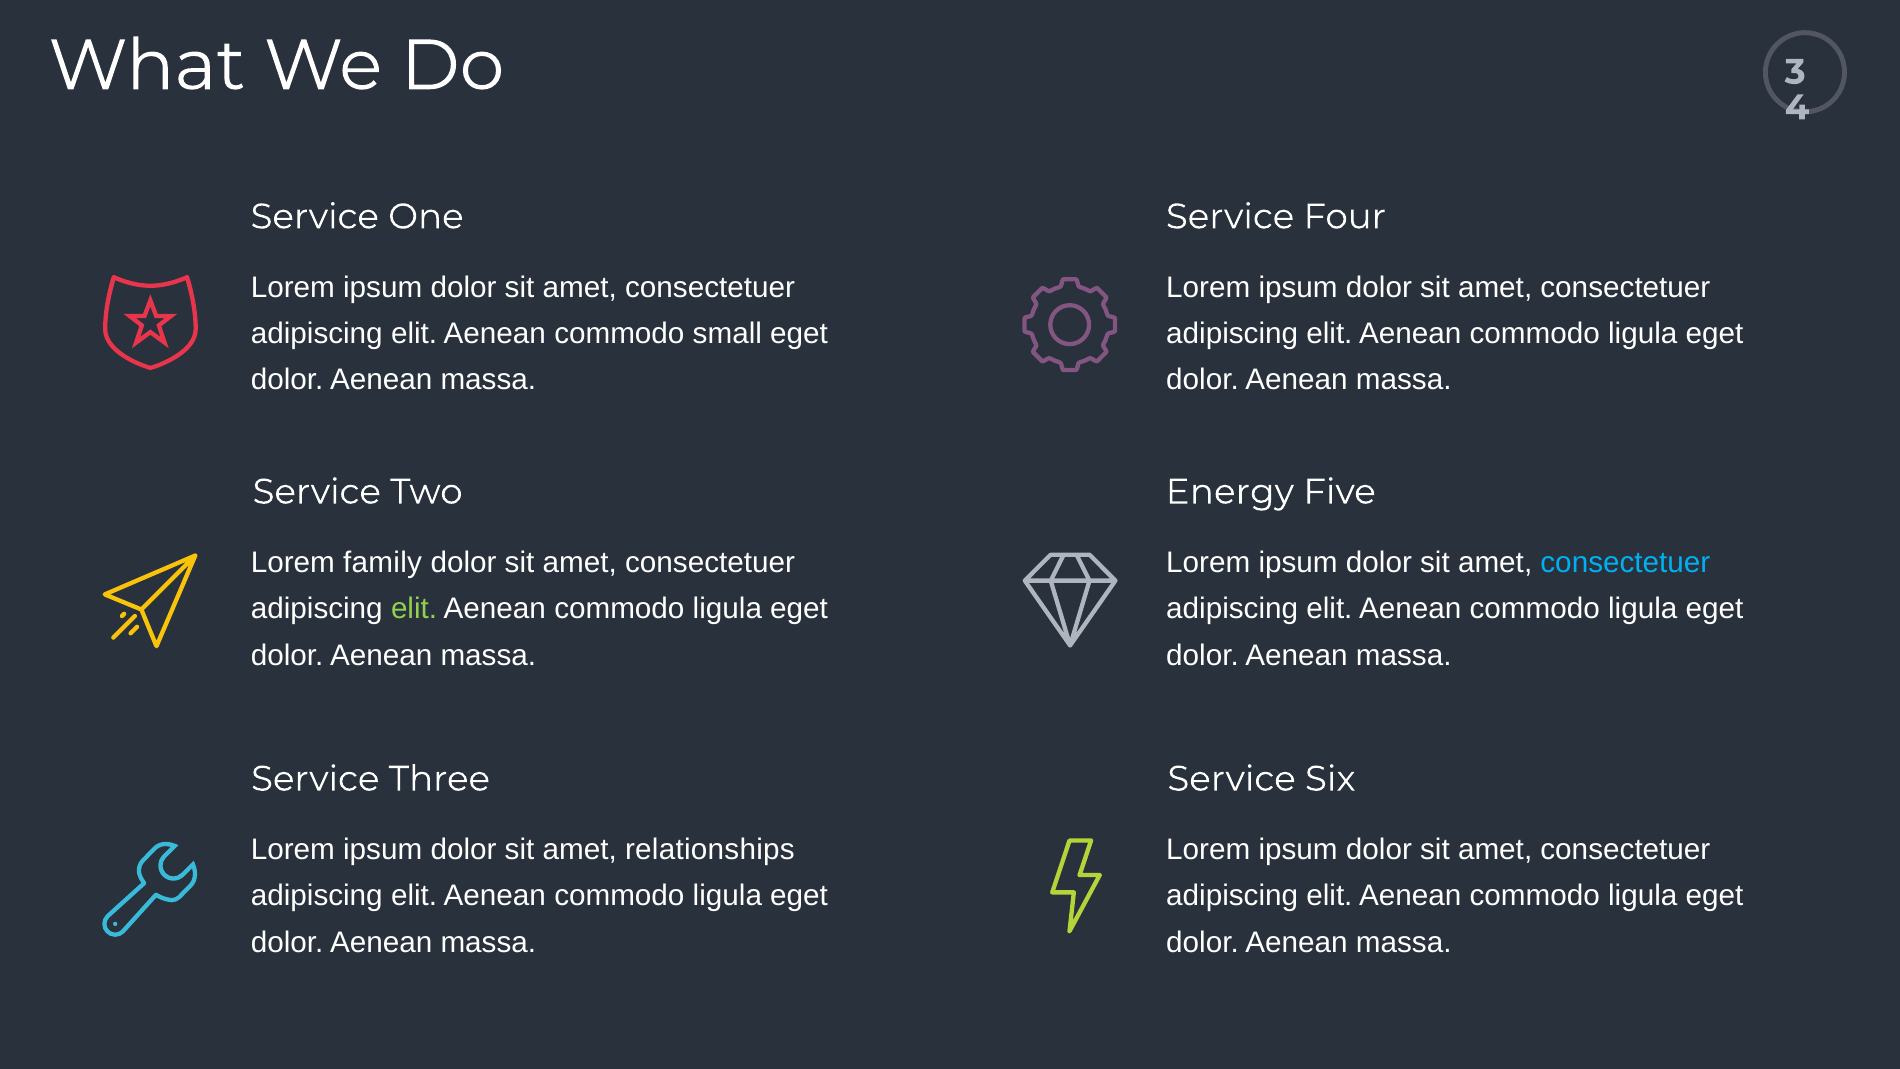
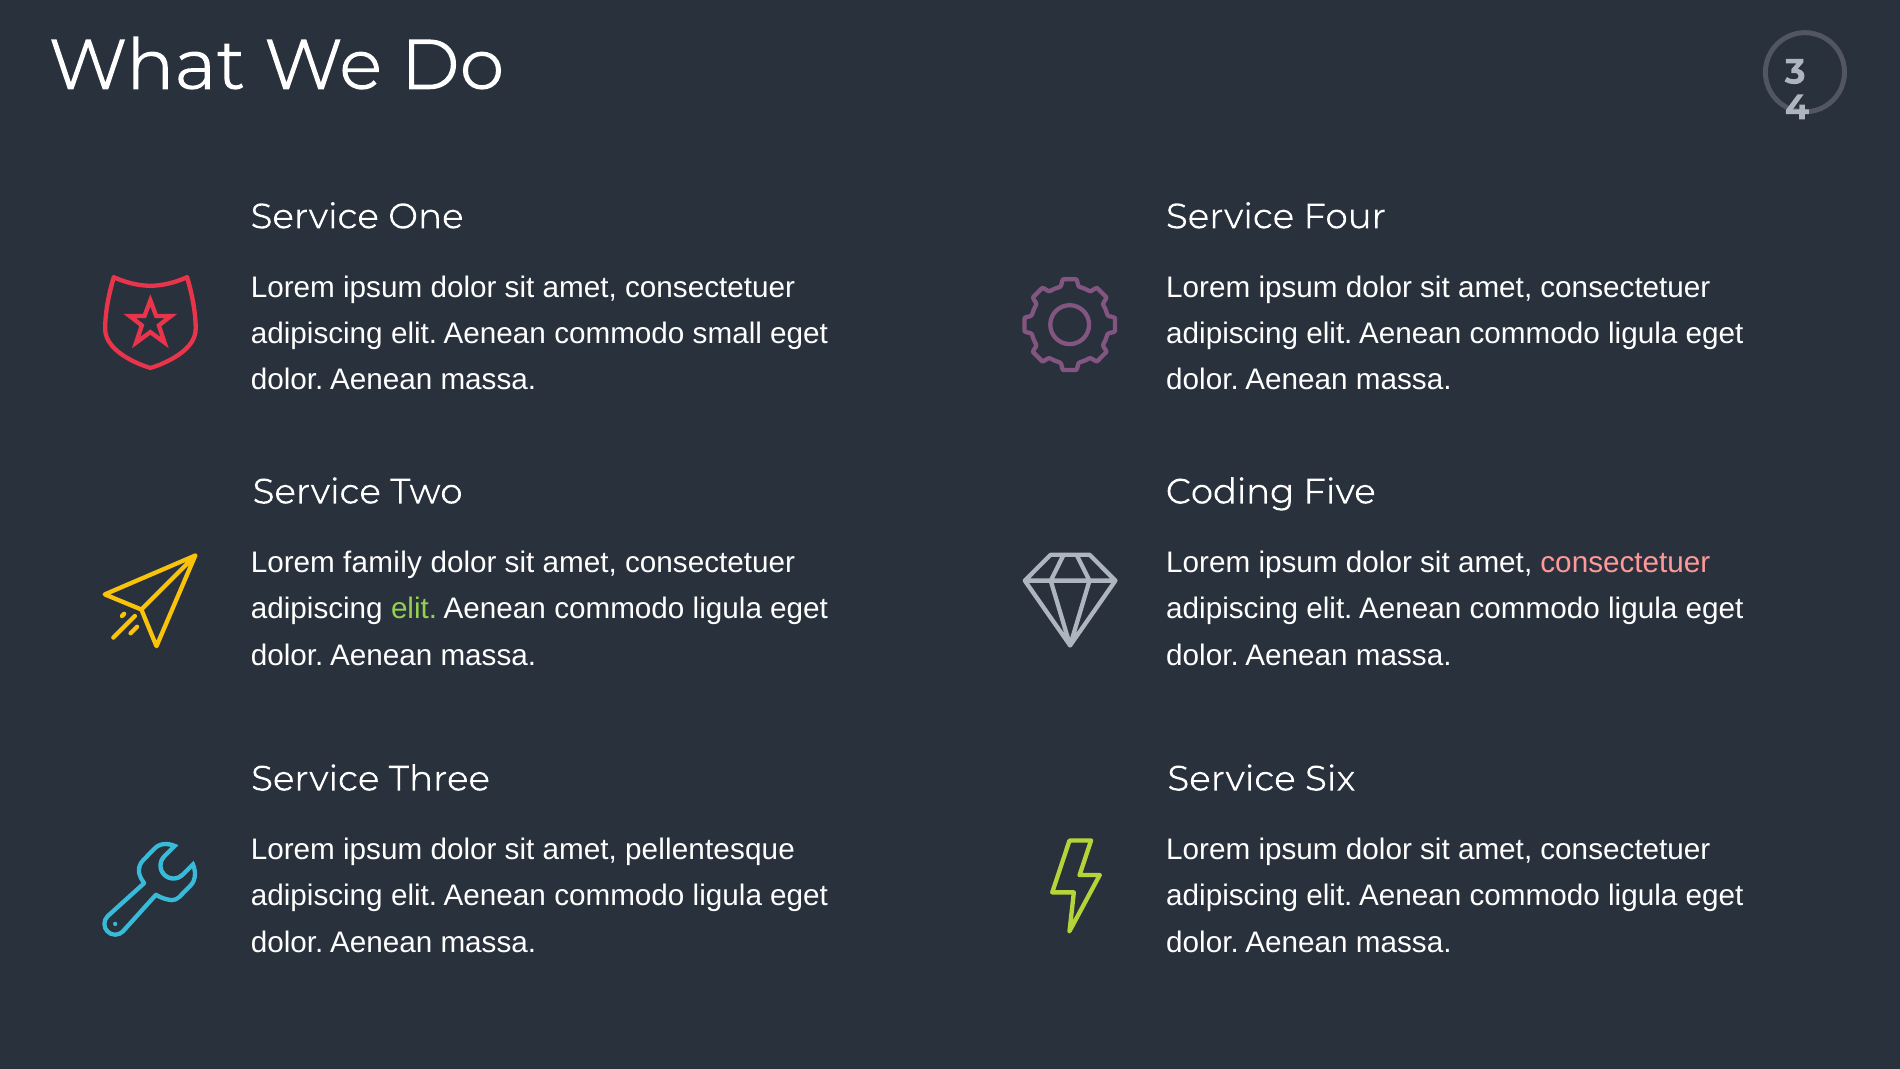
Energy: Energy -> Coding
consectetuer at (1625, 562) colour: light blue -> pink
relationships: relationships -> pellentesque
